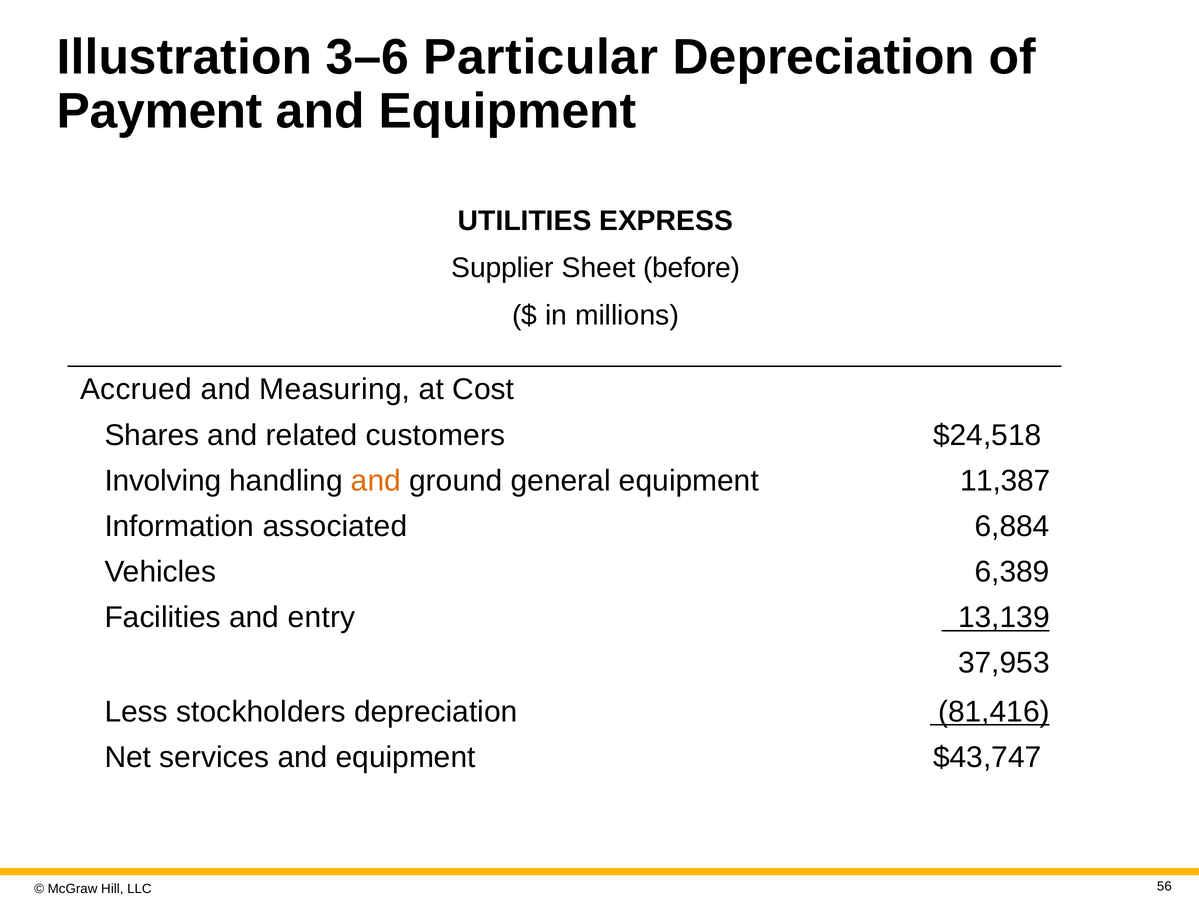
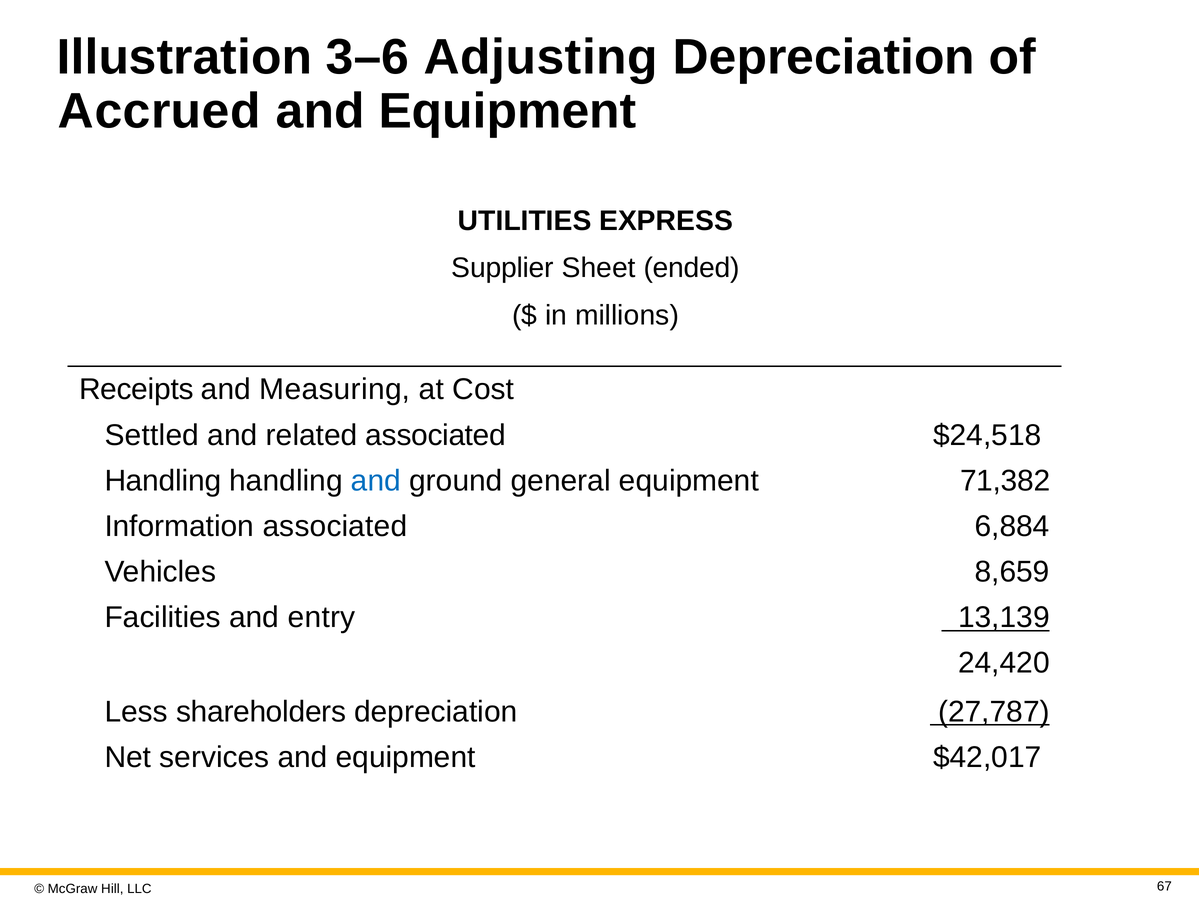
Particular: Particular -> Adjusting
Payment: Payment -> Accrued
before: before -> ended
Accrued: Accrued -> Receipts
Shares: Shares -> Settled
related customers: customers -> associated
Involving at (163, 481): Involving -> Handling
and at (376, 481) colour: orange -> blue
11,387: 11,387 -> 71,382
6,389: 6,389 -> 8,659
37,953: 37,953 -> 24,420
stockholders: stockholders -> shareholders
81,416: 81,416 -> 27,787
$43,747: $43,747 -> $42,017
56: 56 -> 67
